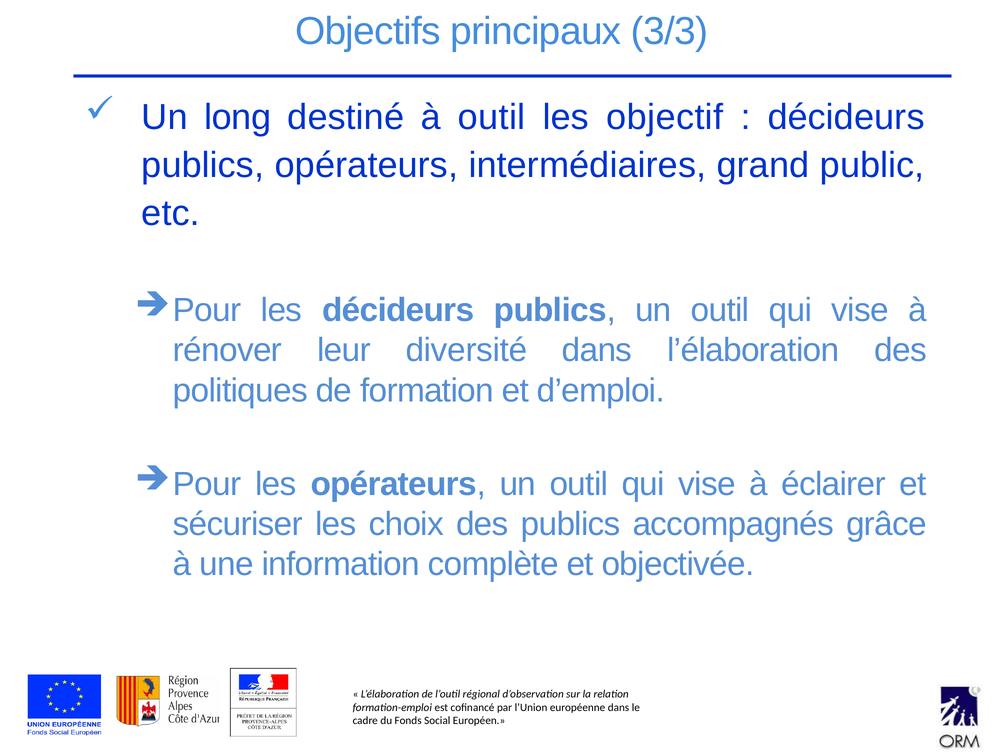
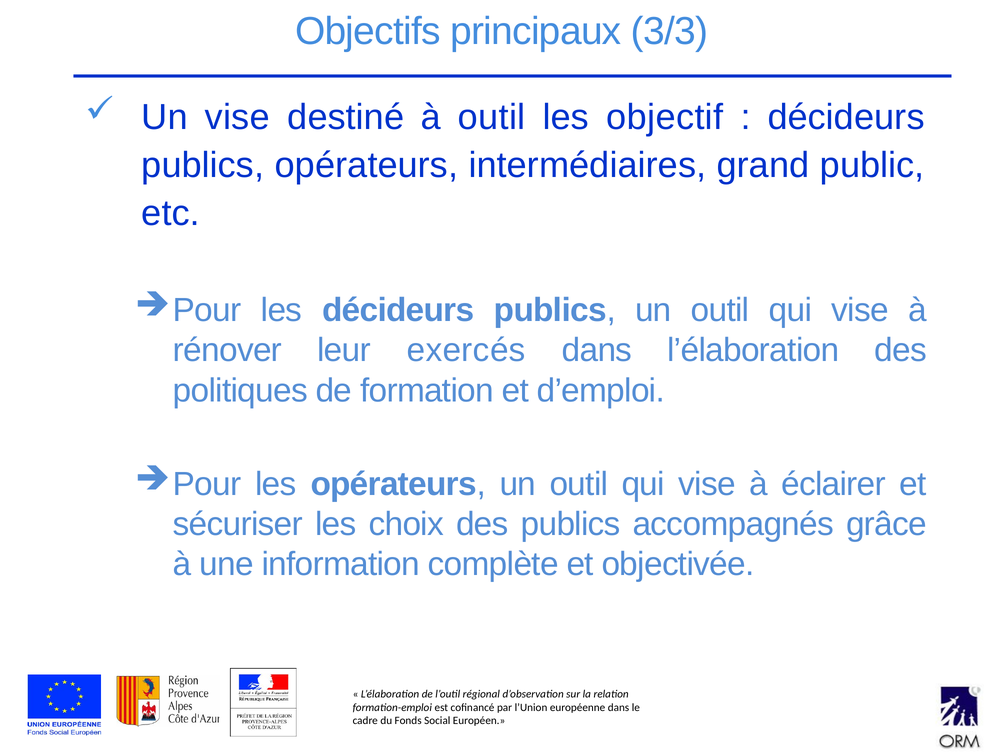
Un long: long -> vise
diversité: diversité -> exercés
